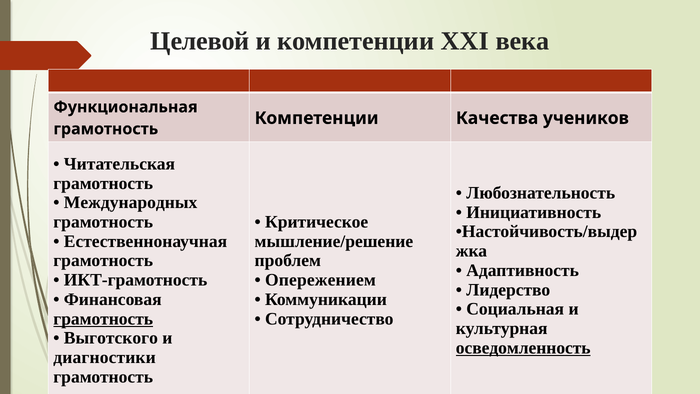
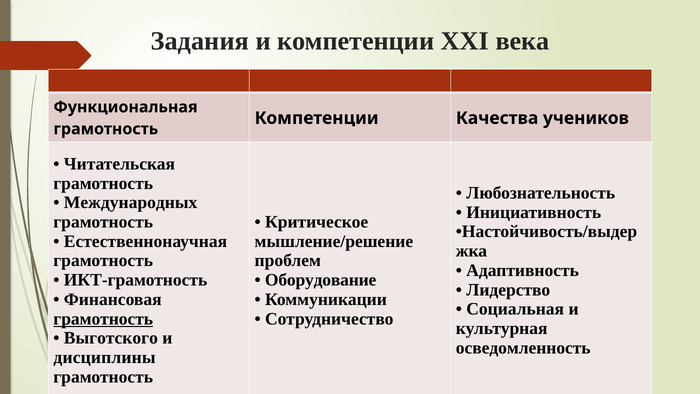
Целевой: Целевой -> Задания
Опережением: Опережением -> Оборудование
осведомленность underline: present -> none
диагностики: диагностики -> дисциплины
